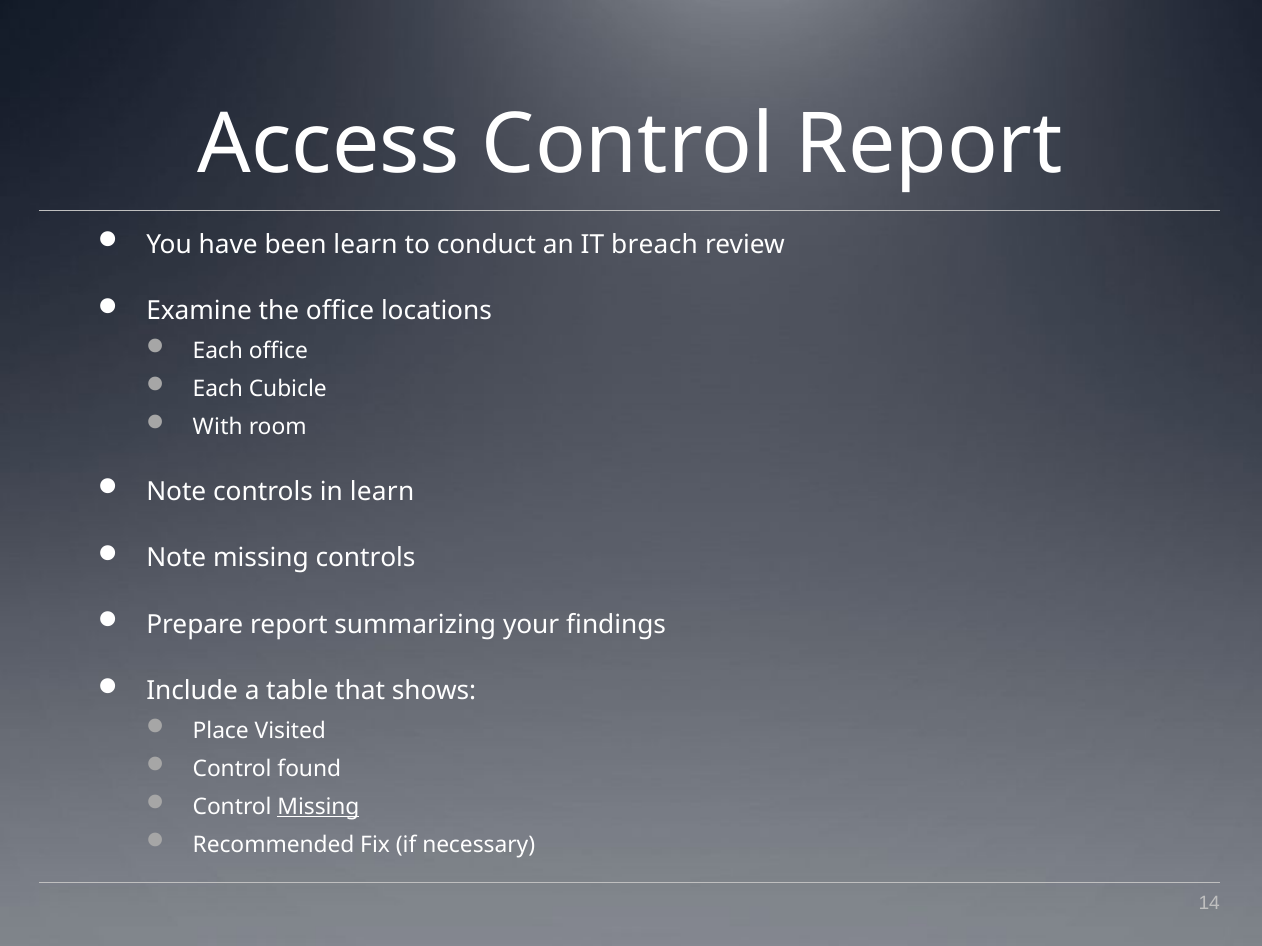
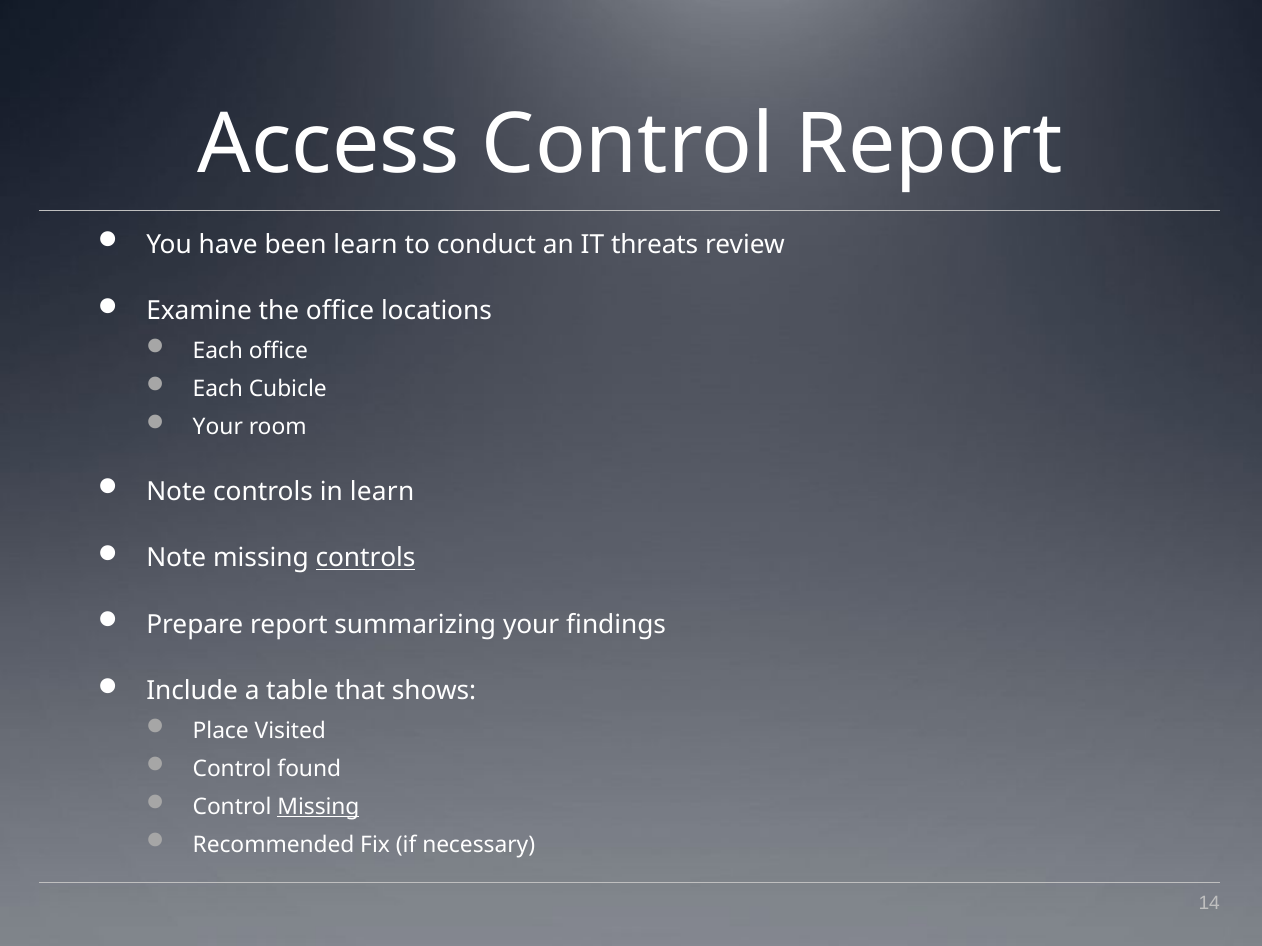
breach: breach -> threats
With at (218, 427): With -> Your
controls at (366, 558) underline: none -> present
